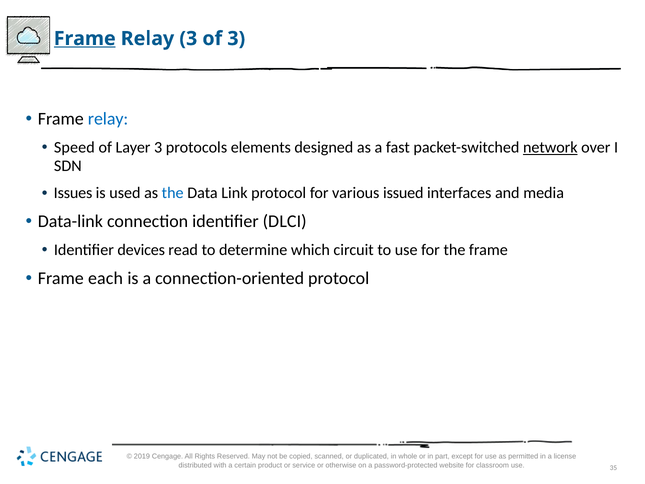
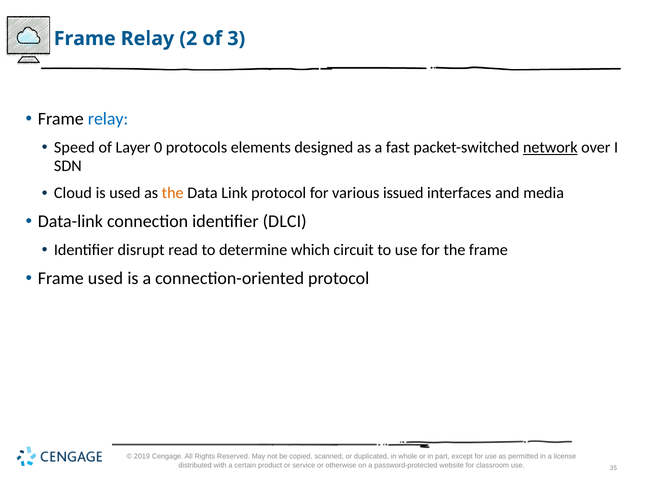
Frame at (85, 39) underline: present -> none
Relay 3: 3 -> 2
Layer 3: 3 -> 0
Issues: Issues -> Cloud
the at (173, 193) colour: blue -> orange
devices: devices -> disrupt
Frame each: each -> used
